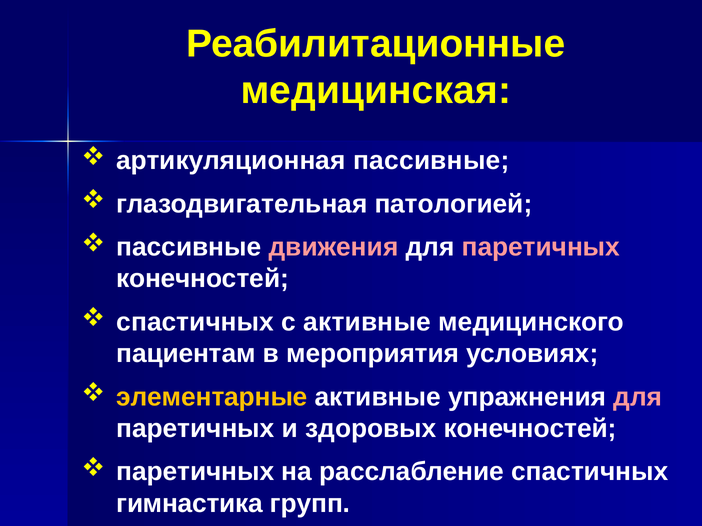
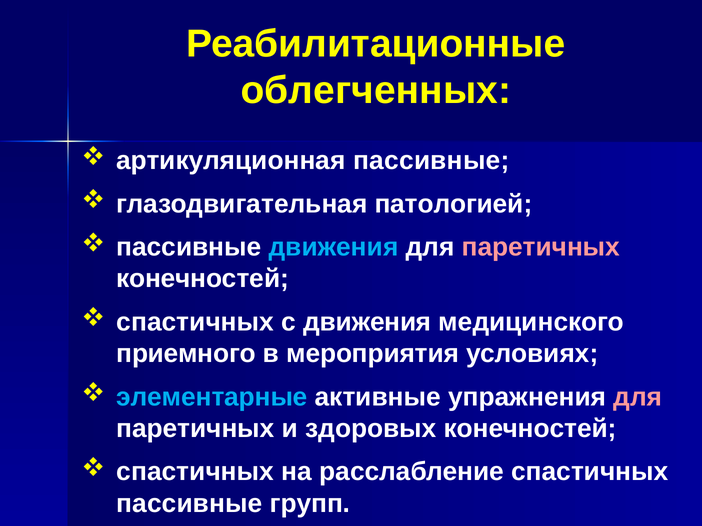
медицинская: медицинская -> облегченных
движения at (334, 247) colour: pink -> light blue
с активные: активные -> движения
пациентам: пациентам -> приемного
элементарные colour: yellow -> light blue
паретичных at (195, 472): паретичных -> спастичных
гимнастика at (190, 504): гимнастика -> пассивные
